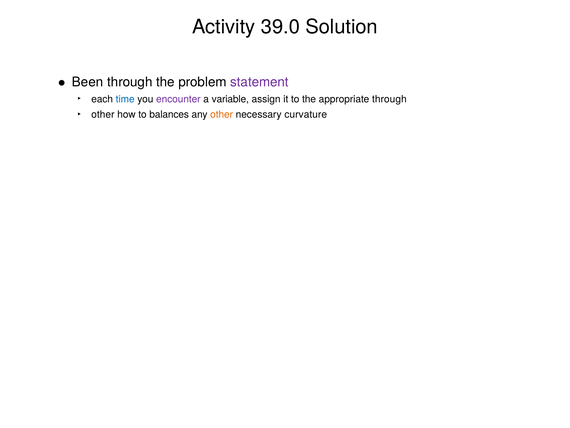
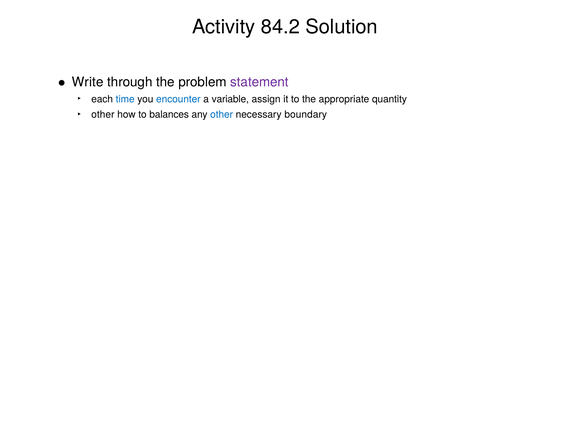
39.0: 39.0 -> 84.2
Been: Been -> Write
encounter colour: purple -> blue
appropriate through: through -> quantity
other at (222, 114) colour: orange -> blue
curvature: curvature -> boundary
